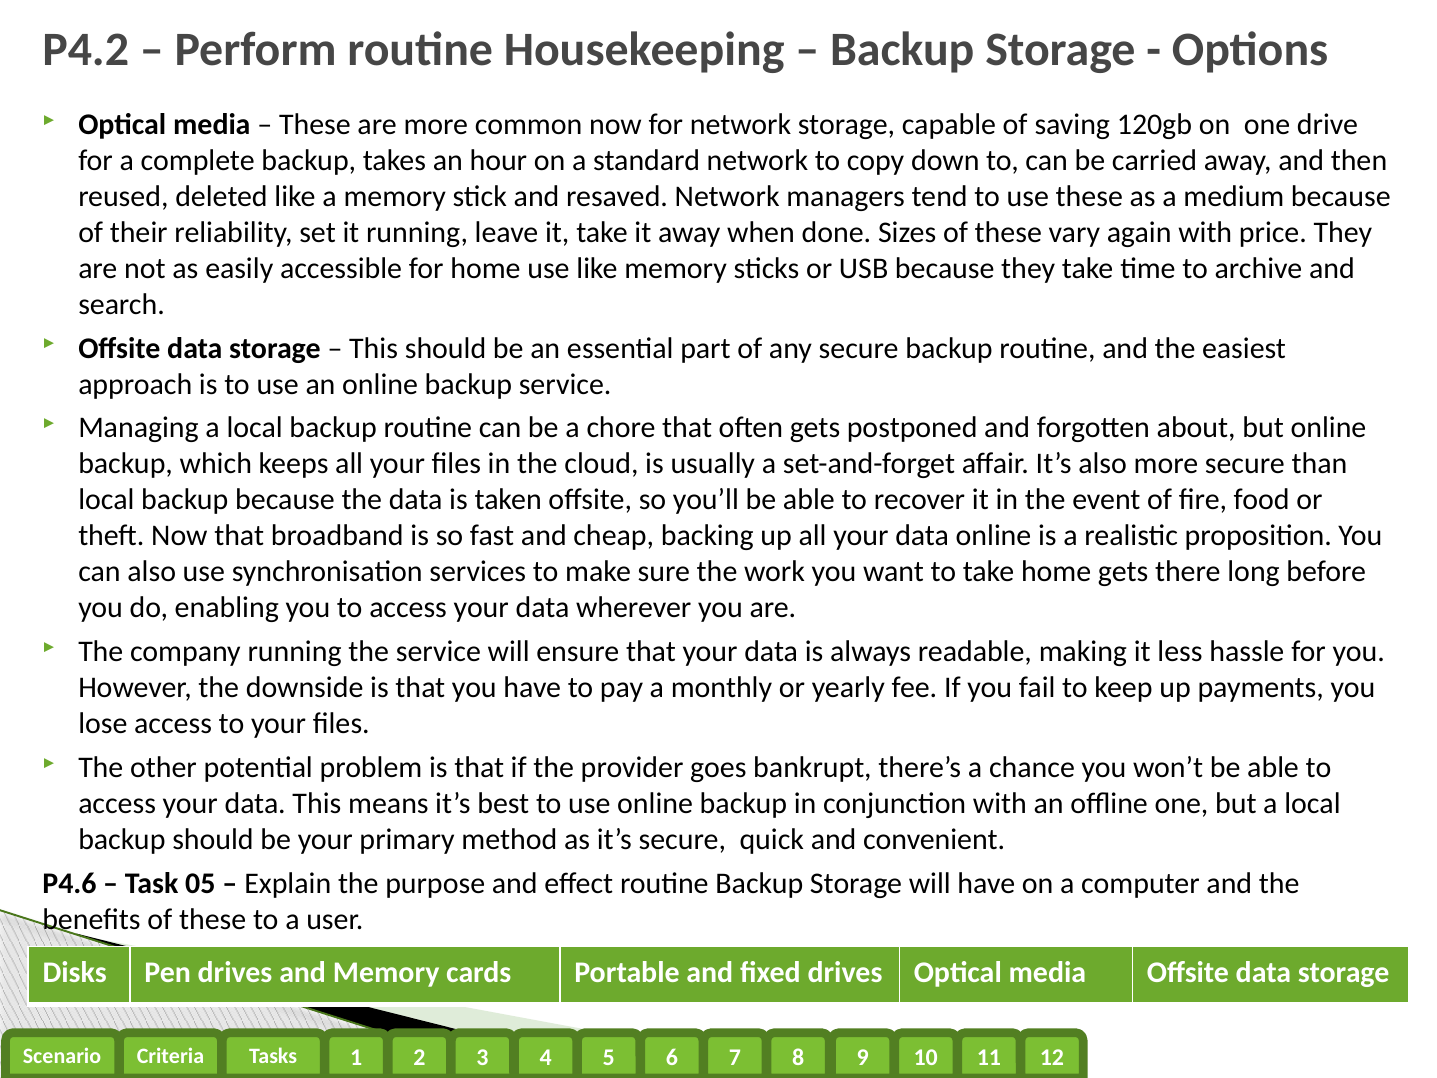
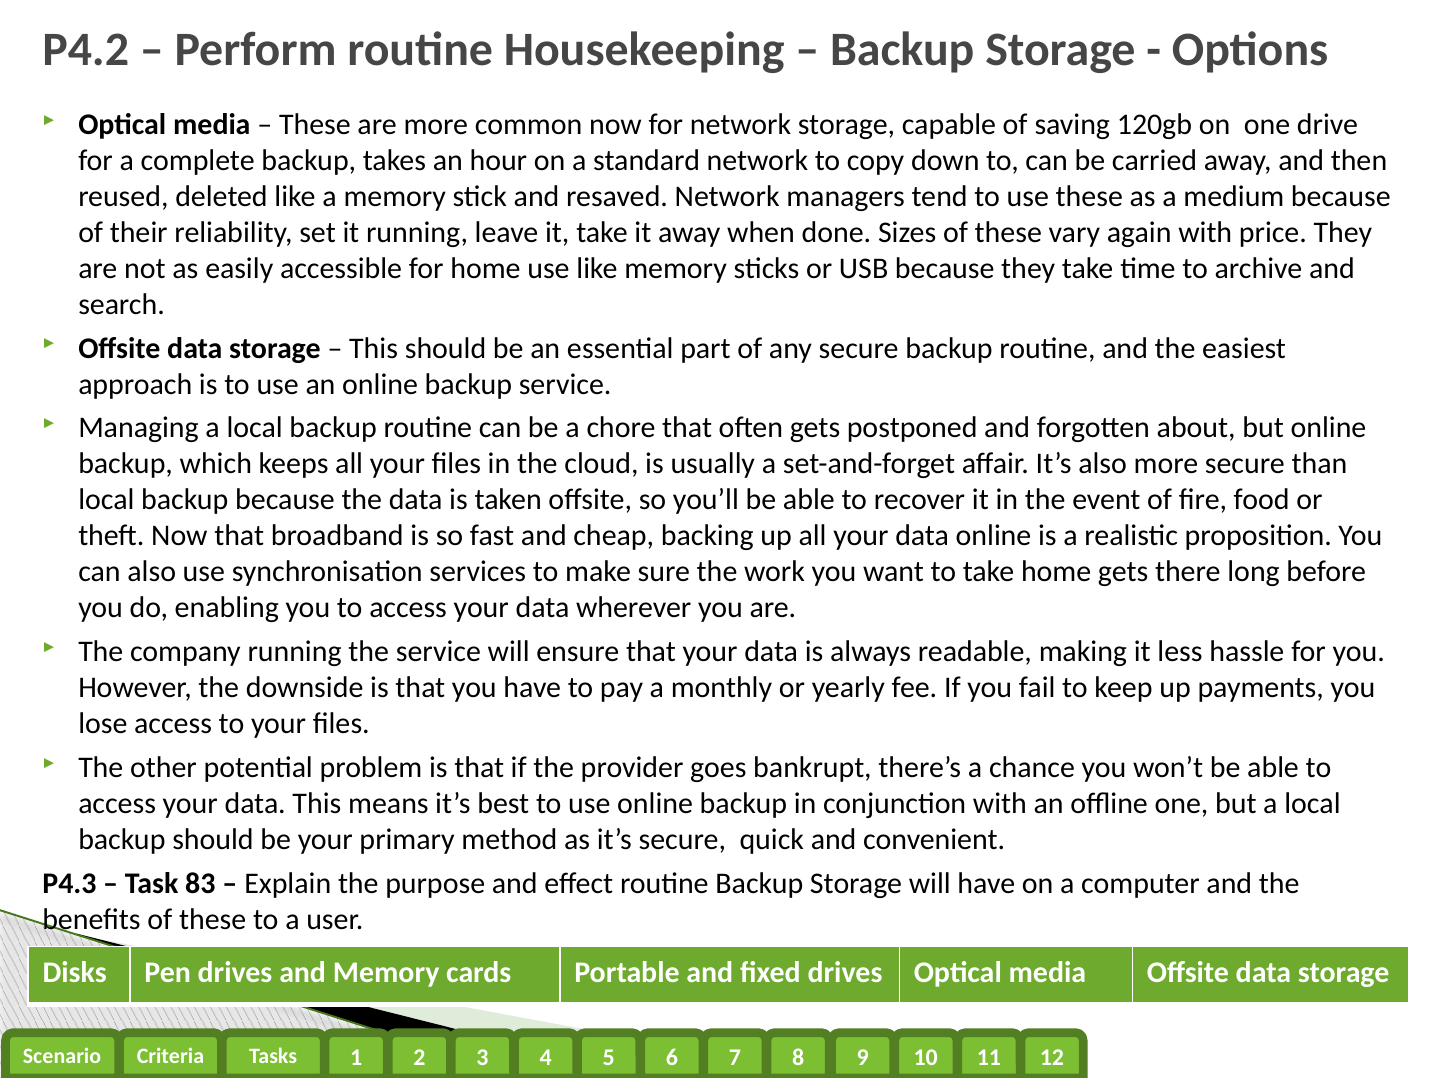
P4.6: P4.6 -> P4.3
05: 05 -> 83
